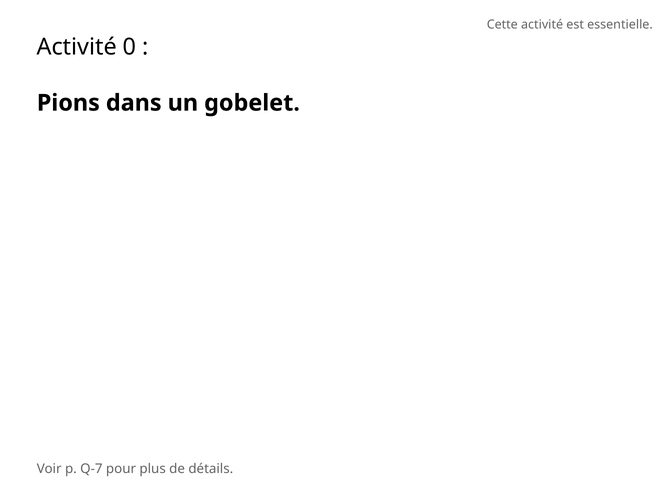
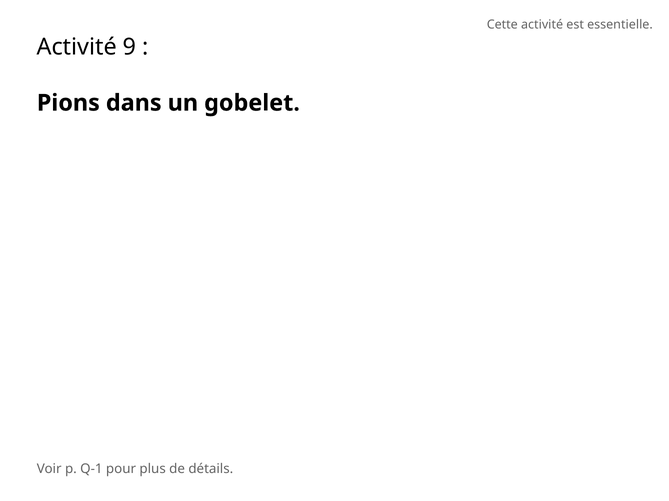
0: 0 -> 9
Q-7: Q-7 -> Q-1
